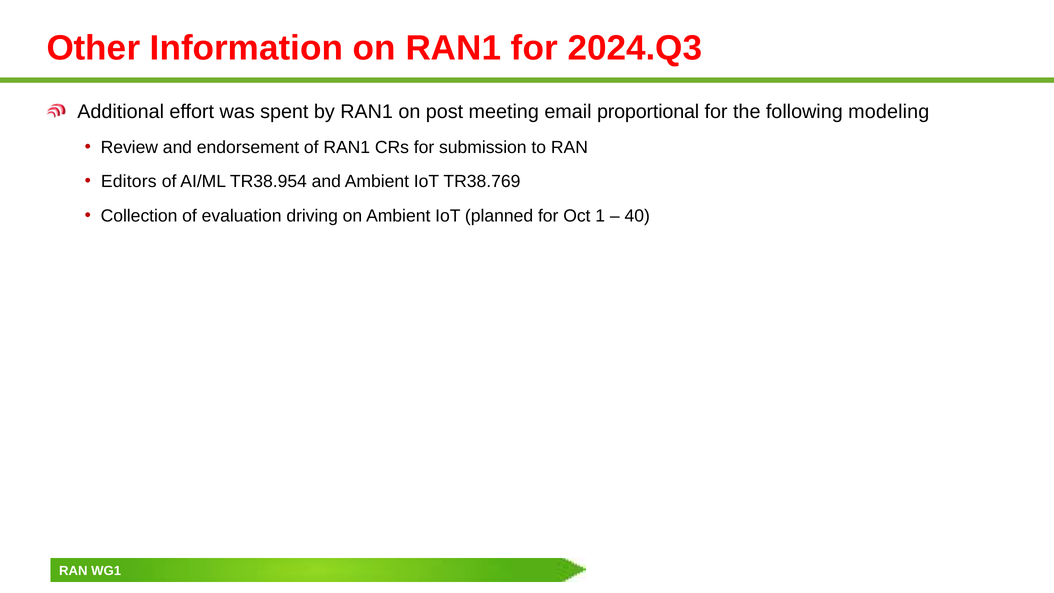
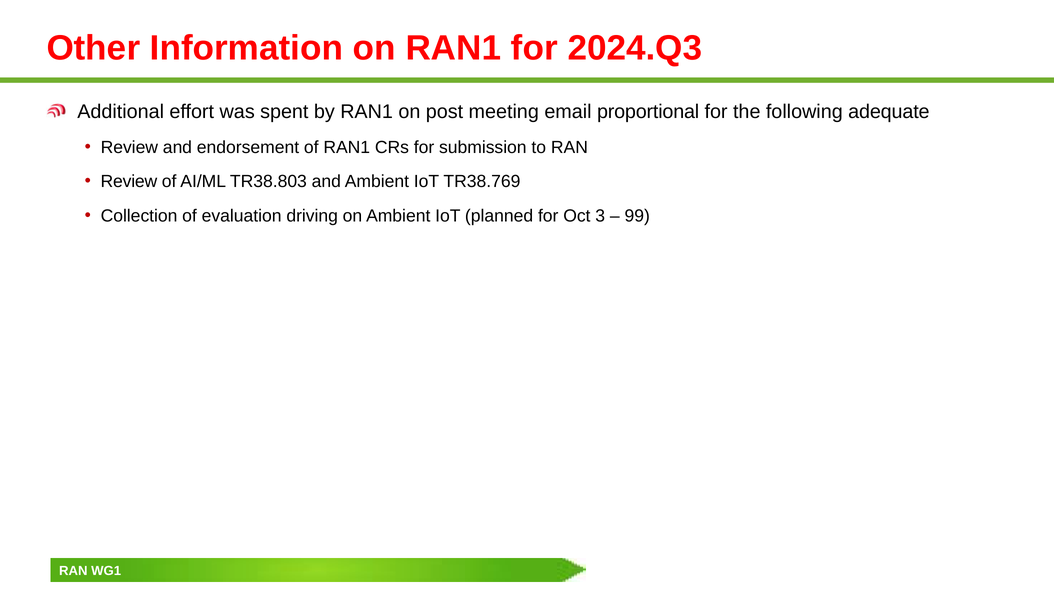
modeling: modeling -> adequate
Editors at (129, 181): Editors -> Review
TR38.954: TR38.954 -> TR38.803
1: 1 -> 3
40: 40 -> 99
